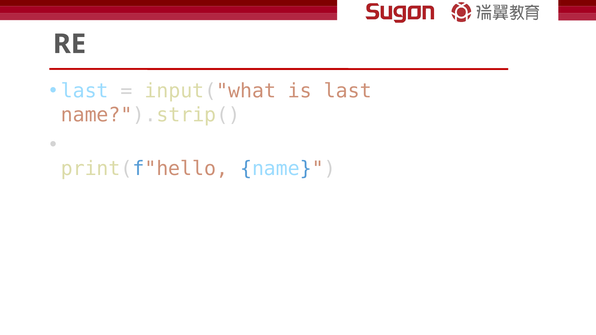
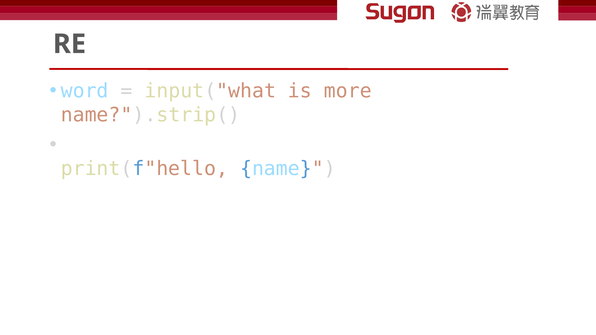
last at (85, 91): last -> word
is last: last -> more
